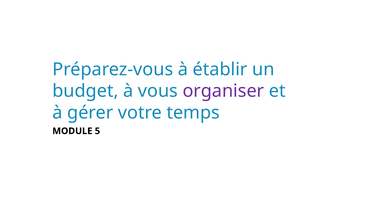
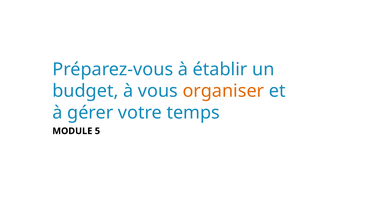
organiser colour: purple -> orange
